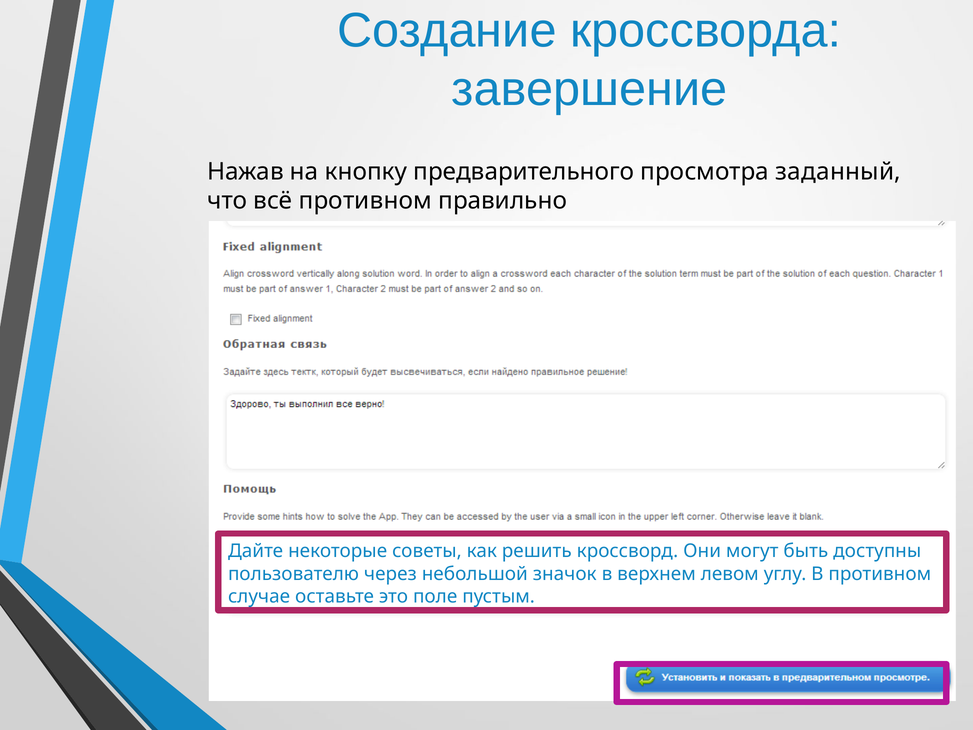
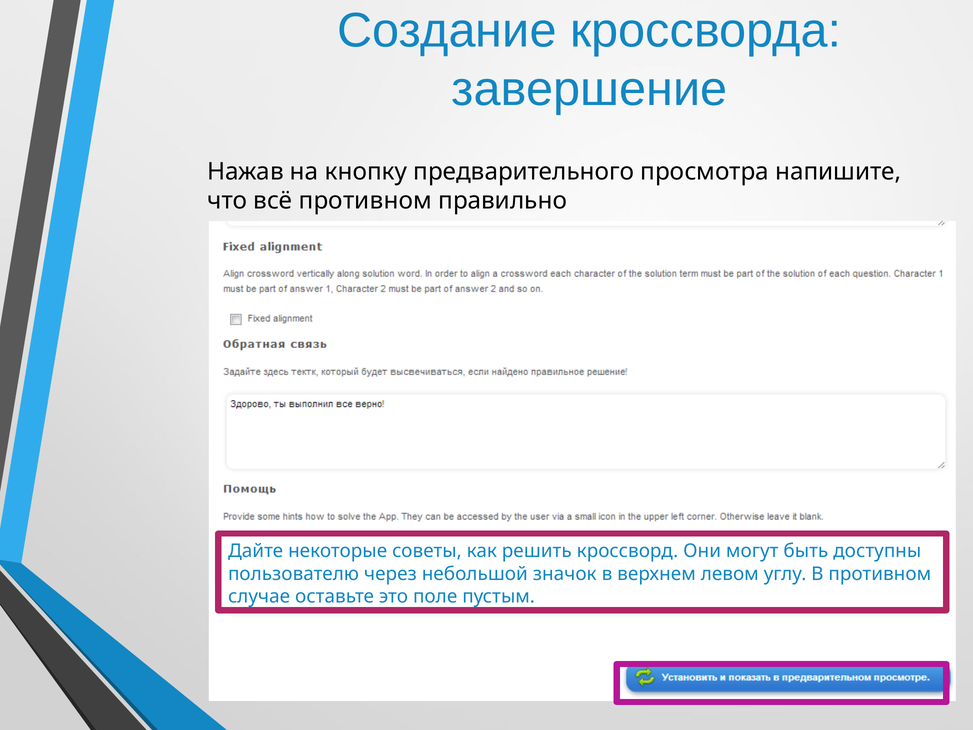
заданный: заданный -> напишите
